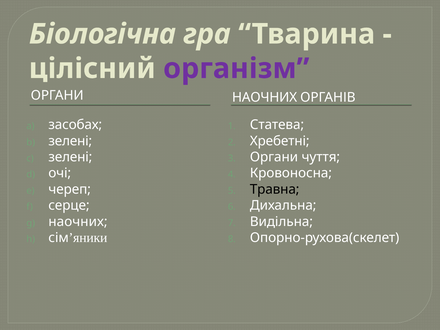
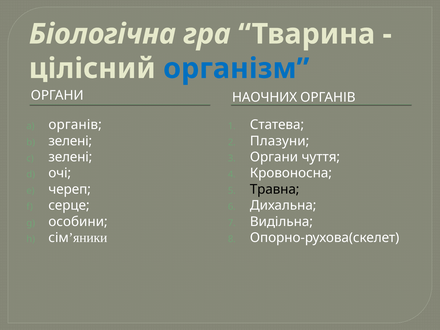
організм colour: purple -> blue
засобах at (75, 125): засобах -> органів
Хребетні: Хребетні -> Плазуни
наочних at (78, 222): наочних -> особини
